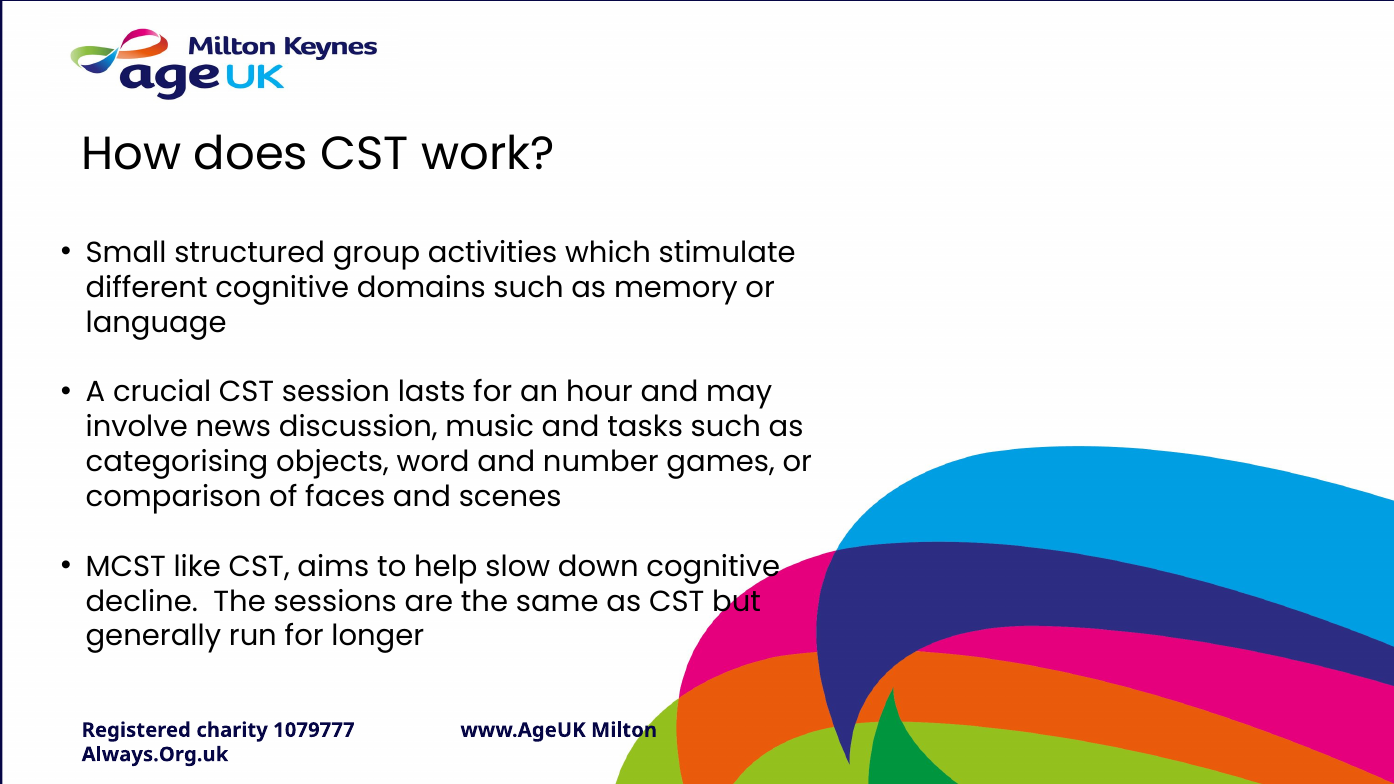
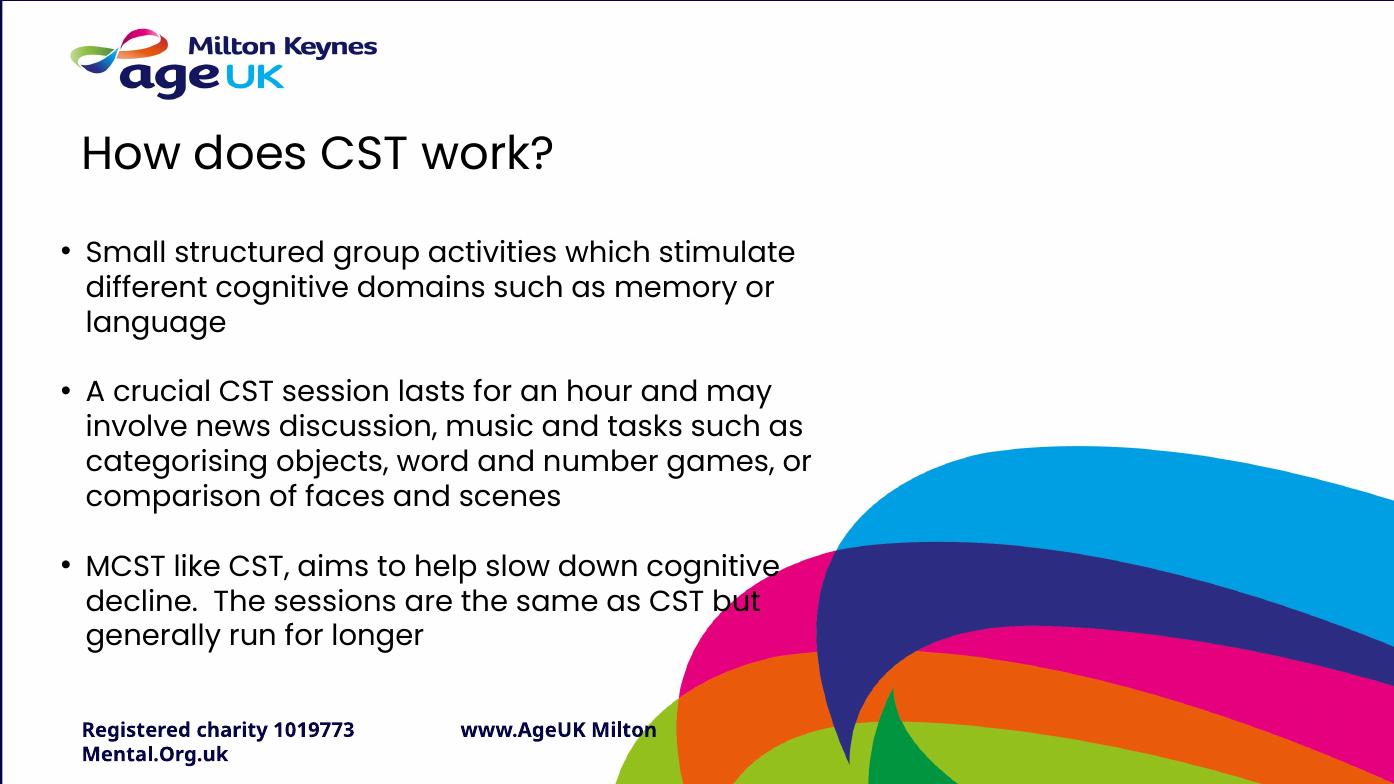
1079777: 1079777 -> 1019773
Always.Org.uk: Always.Org.uk -> Mental.Org.uk
